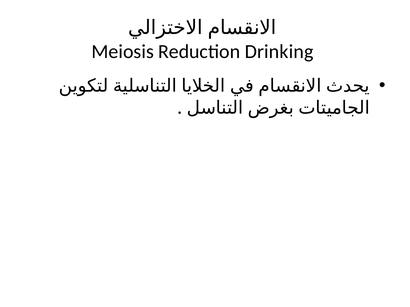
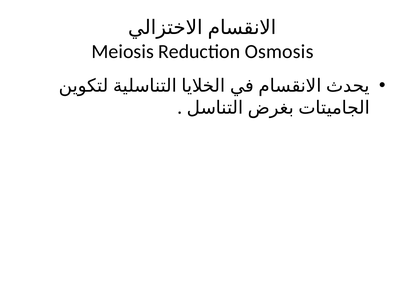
Drinking: Drinking -> Osmosis
